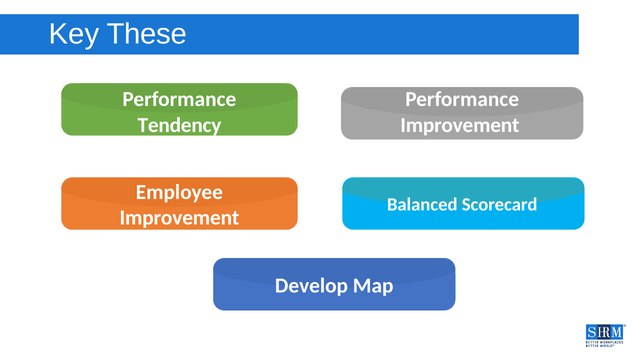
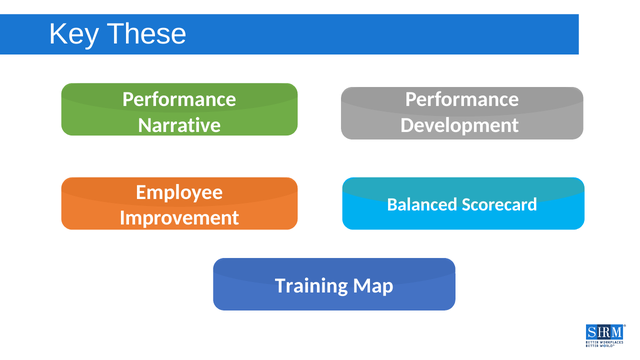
Tendency: Tendency -> Narrative
Improvement at (460, 125): Improvement -> Development
Develop: Develop -> Training
